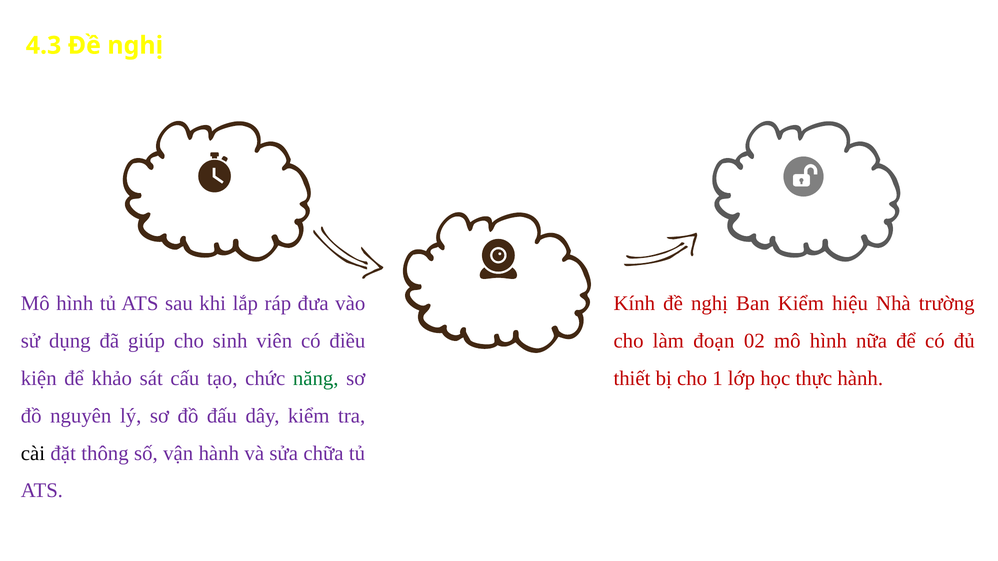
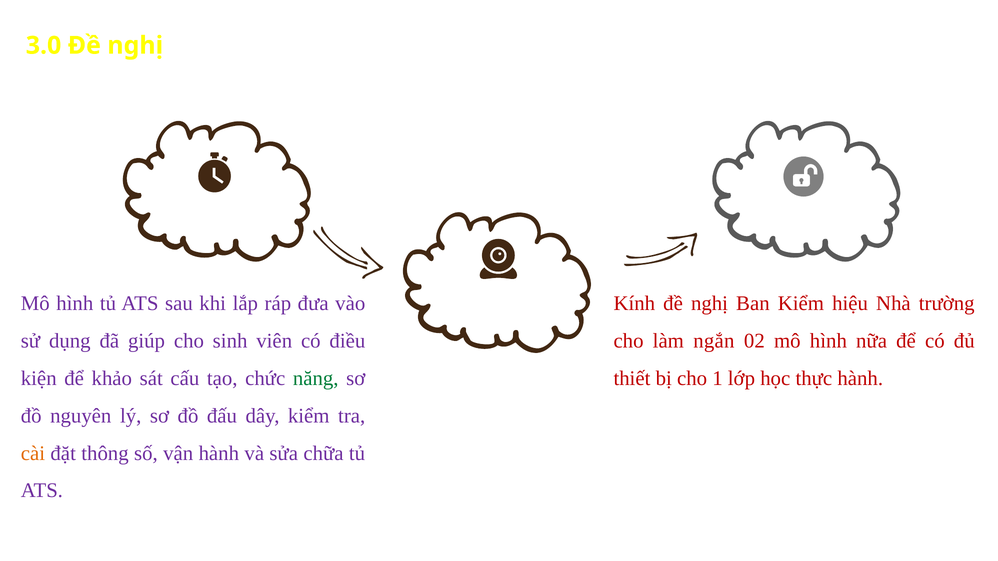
4.3: 4.3 -> 3.0
đoạn: đoạn -> ngắn
cài colour: black -> orange
